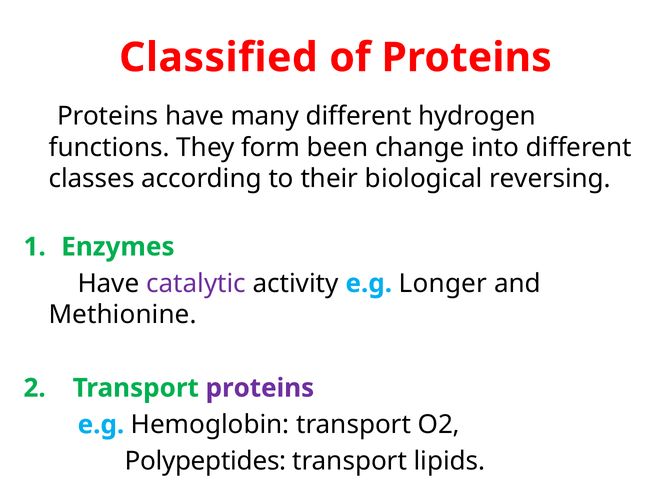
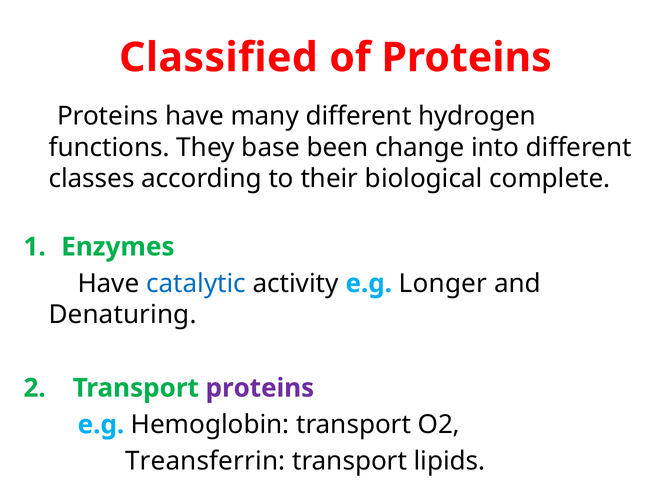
form: form -> base
reversing: reversing -> complete
catalytic colour: purple -> blue
Methionine: Methionine -> Denaturing
Polypeptides: Polypeptides -> Treansferrin
